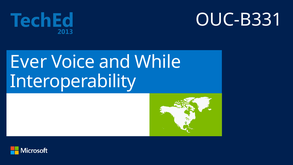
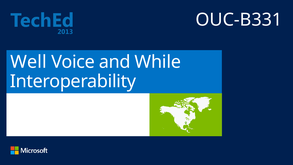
Ever: Ever -> Well
